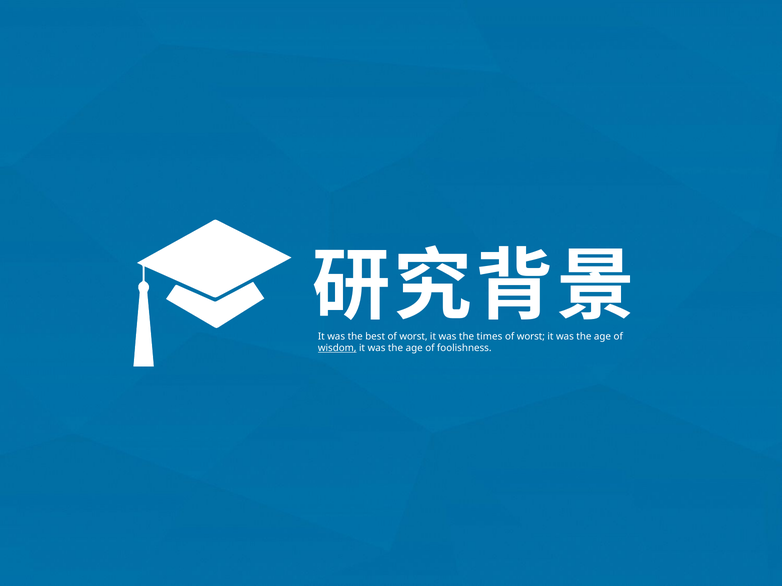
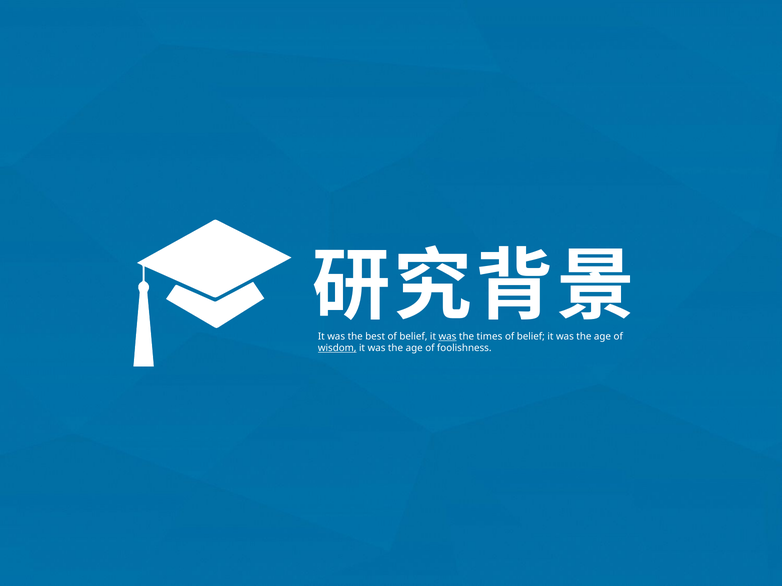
best of worst: worst -> belief
was at (447, 337) underline: none -> present
worst at (531, 337): worst -> belief
